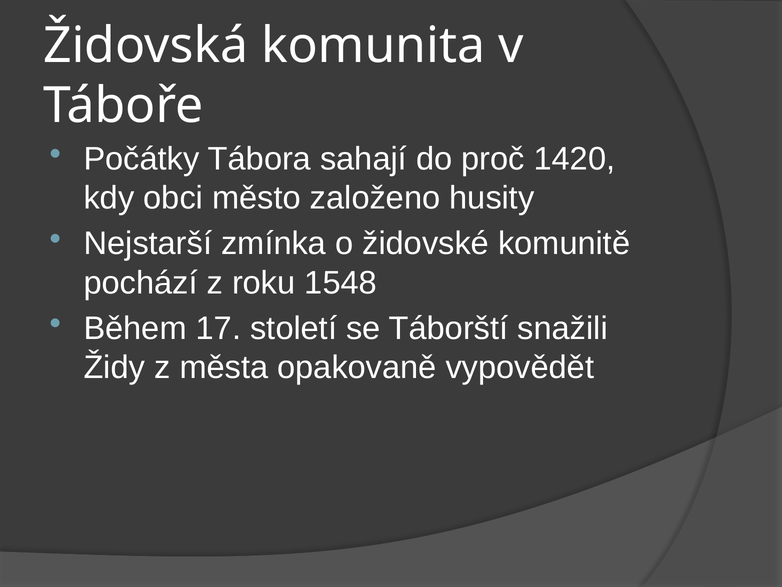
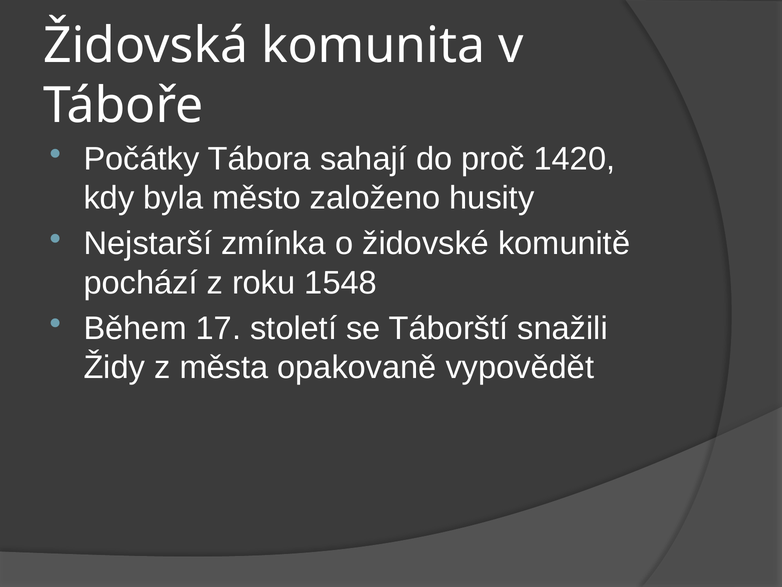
obci: obci -> byla
